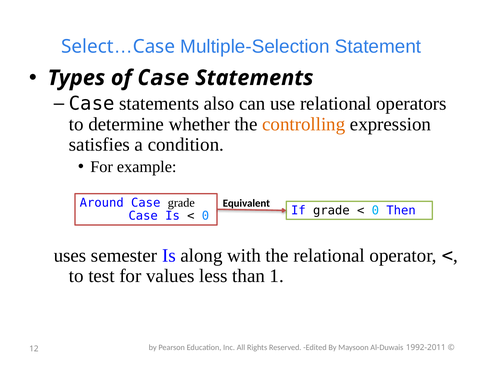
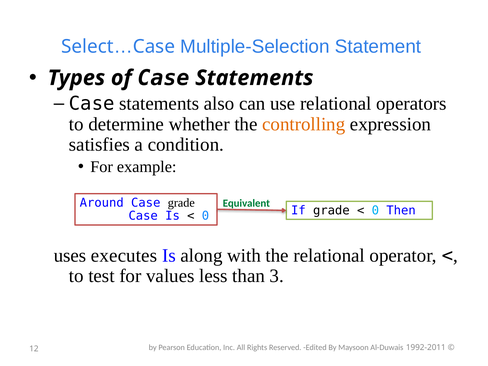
Equivalent colour: black -> green
semester: semester -> executes
1: 1 -> 3
